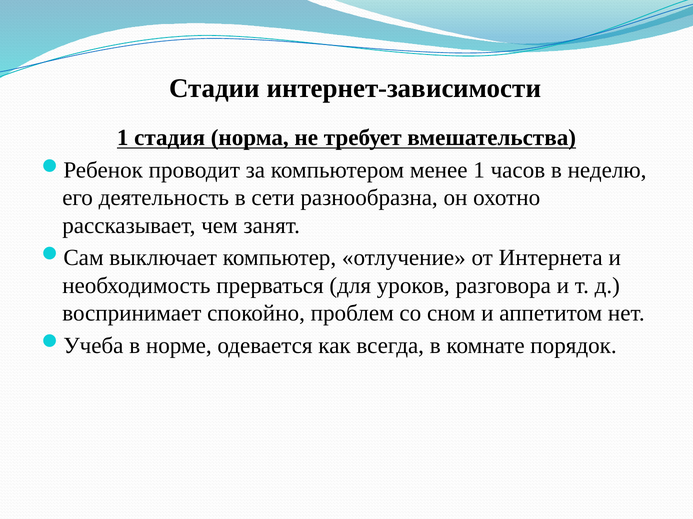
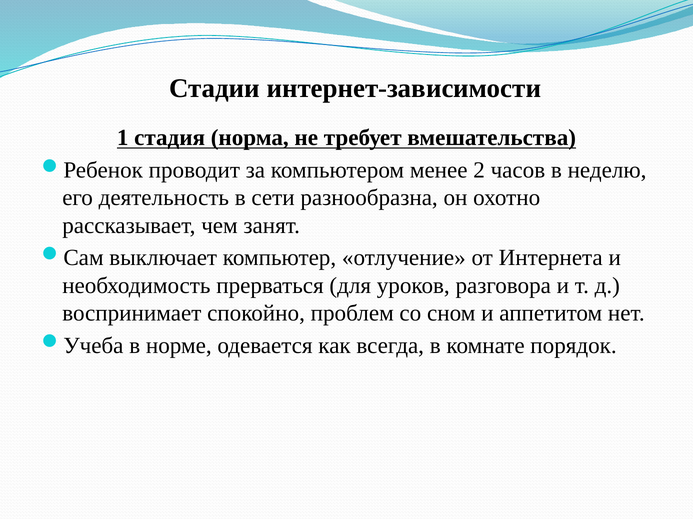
менее 1: 1 -> 2
